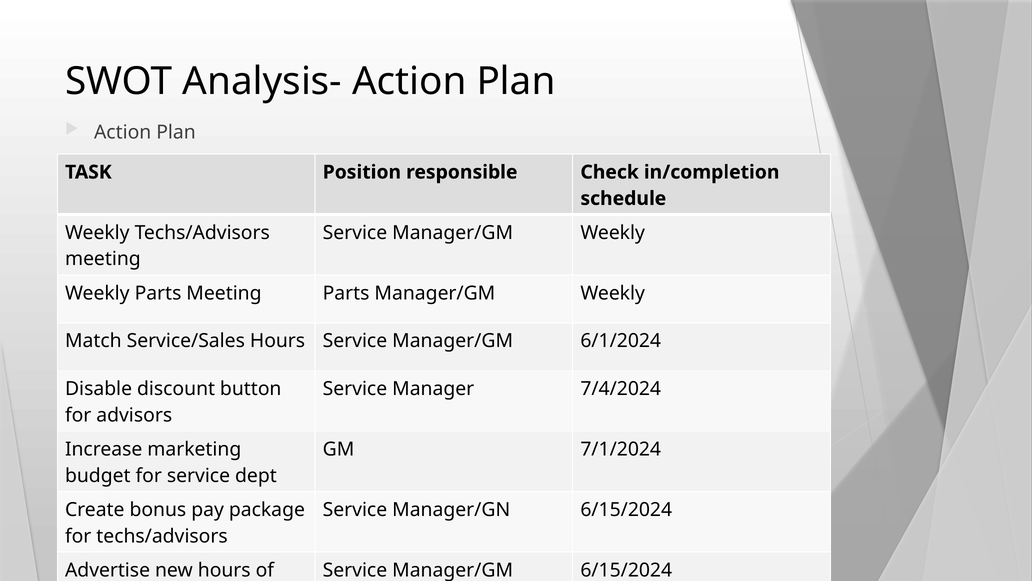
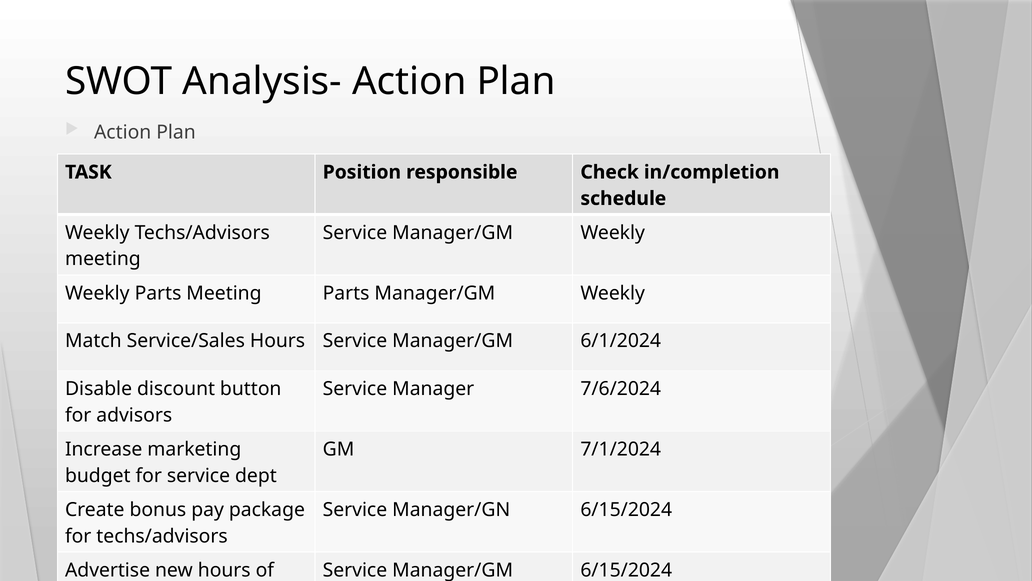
7/4/2024: 7/4/2024 -> 7/6/2024
